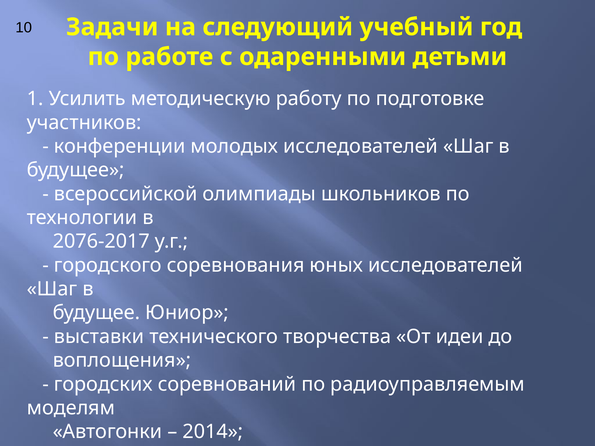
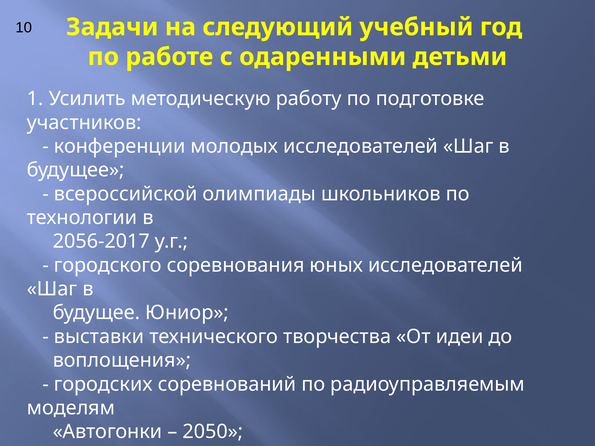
2076-2017: 2076-2017 -> 2056-2017
2014: 2014 -> 2050
